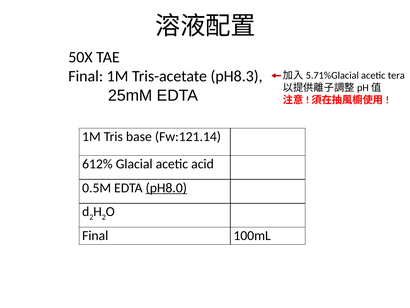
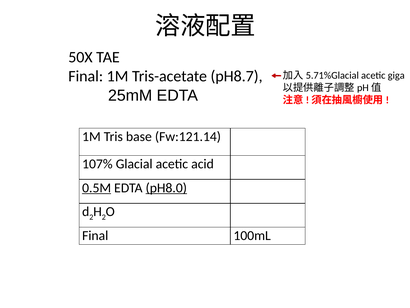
pH8.3: pH8.3 -> pH8.7
tera: tera -> giga
612%: 612% -> 107%
0.5M underline: none -> present
